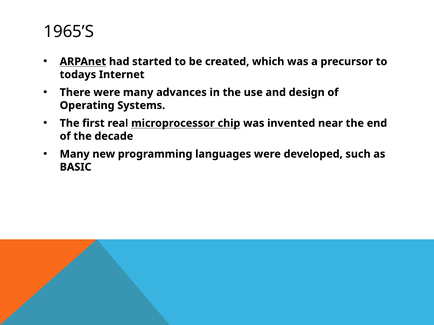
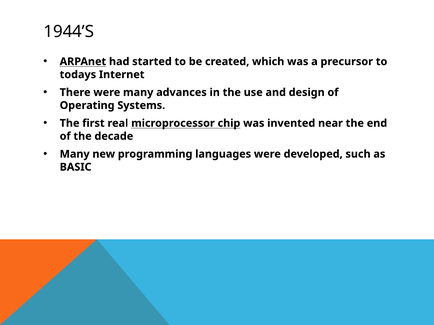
1965’S: 1965’S -> 1944’S
